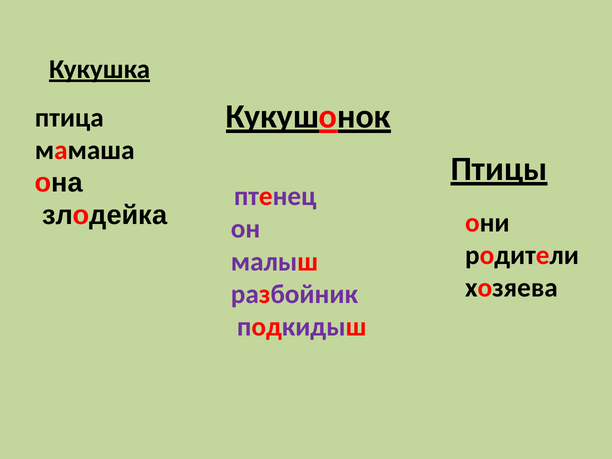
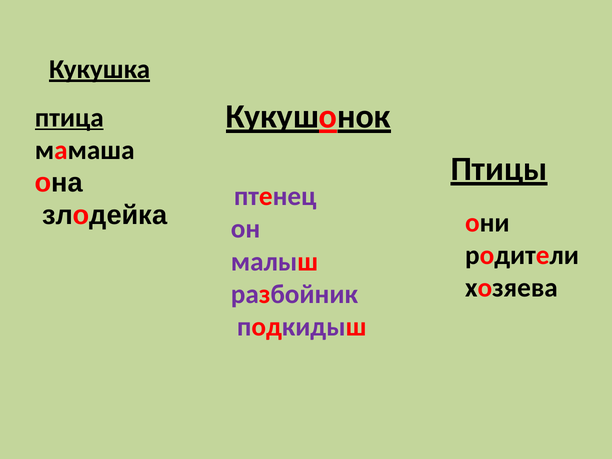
птица underline: none -> present
